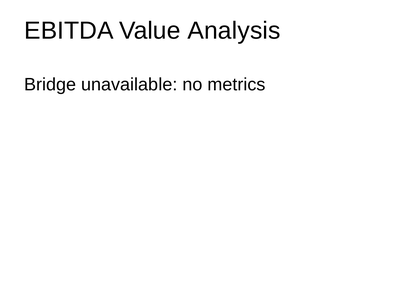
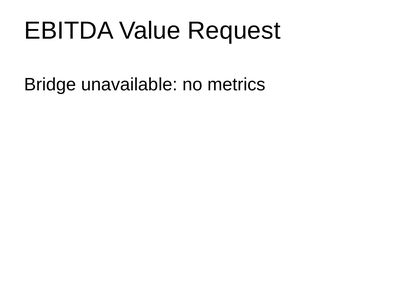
Analysis: Analysis -> Request
